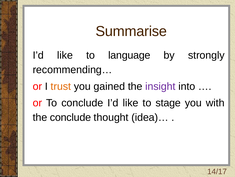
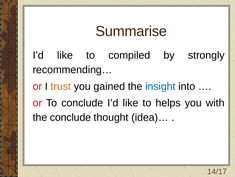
language: language -> compiled
insight colour: purple -> blue
stage: stage -> helps
